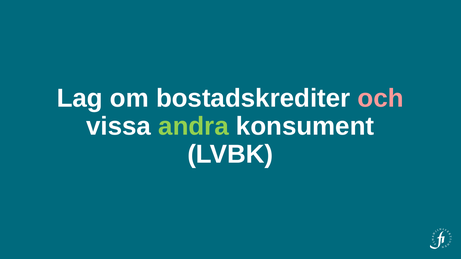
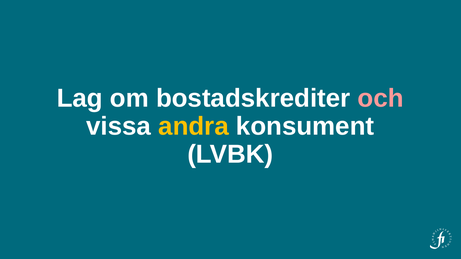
andra colour: light green -> yellow
